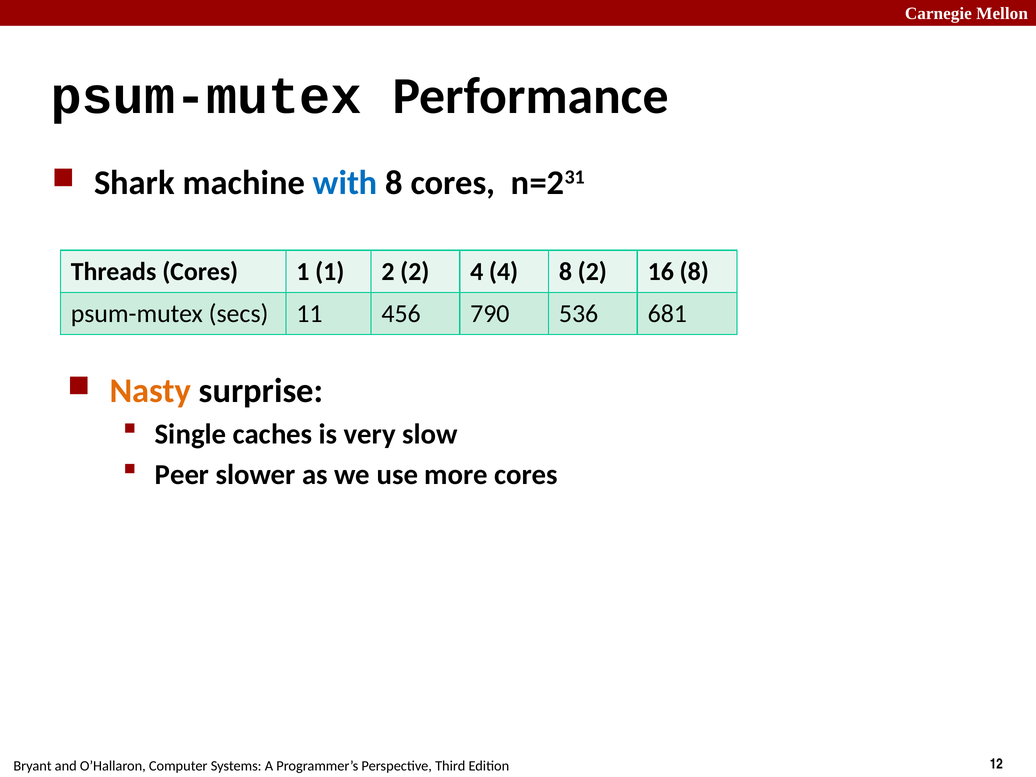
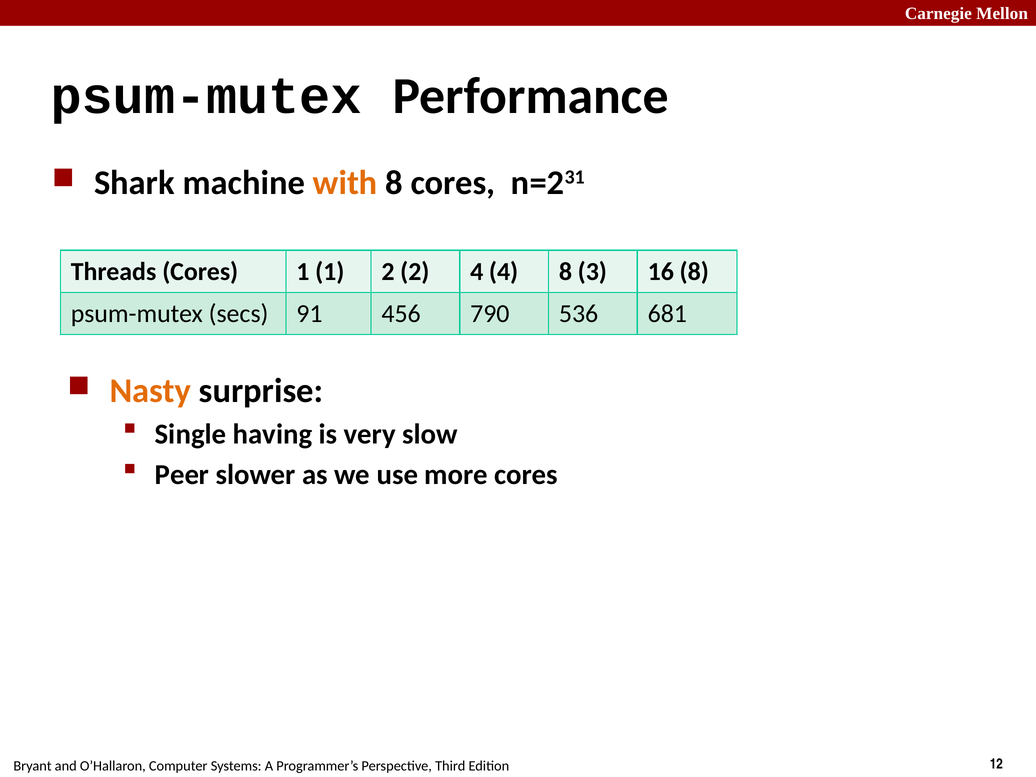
with colour: blue -> orange
8 2: 2 -> 3
11: 11 -> 91
caches: caches -> having
